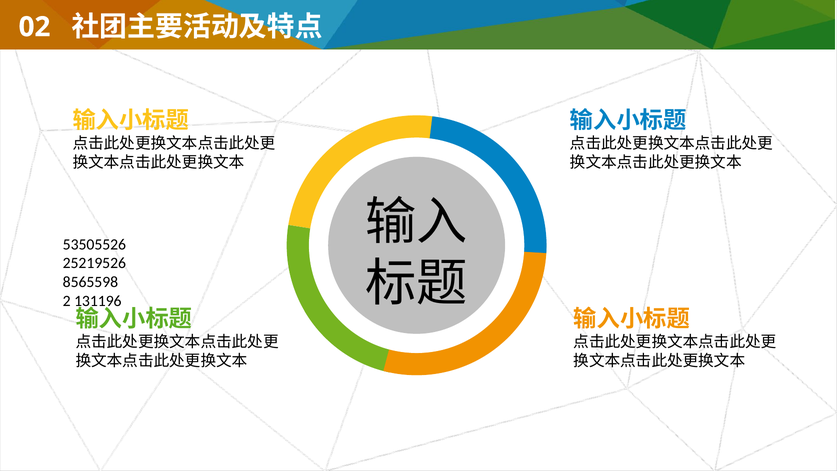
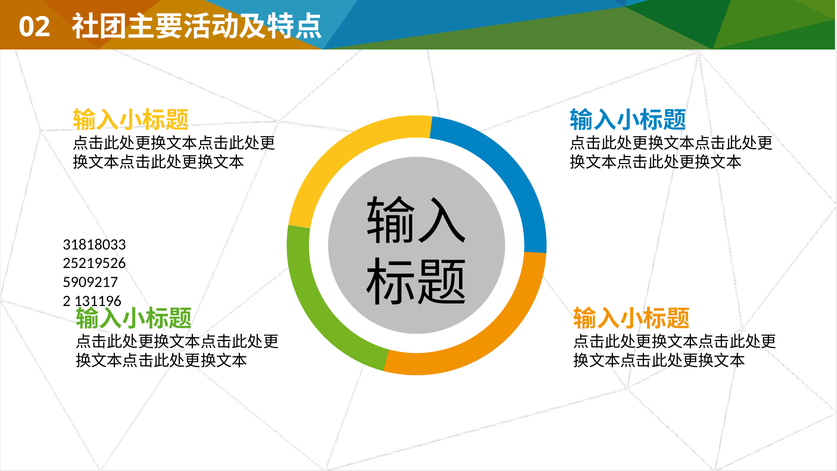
53505526: 53505526 -> 31818033
8565598: 8565598 -> 5909217
